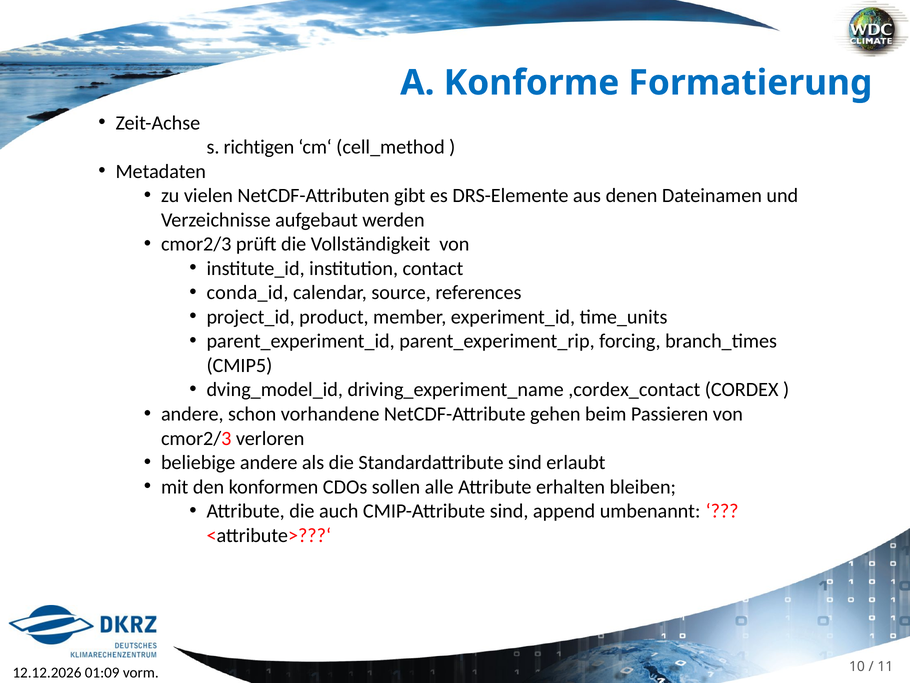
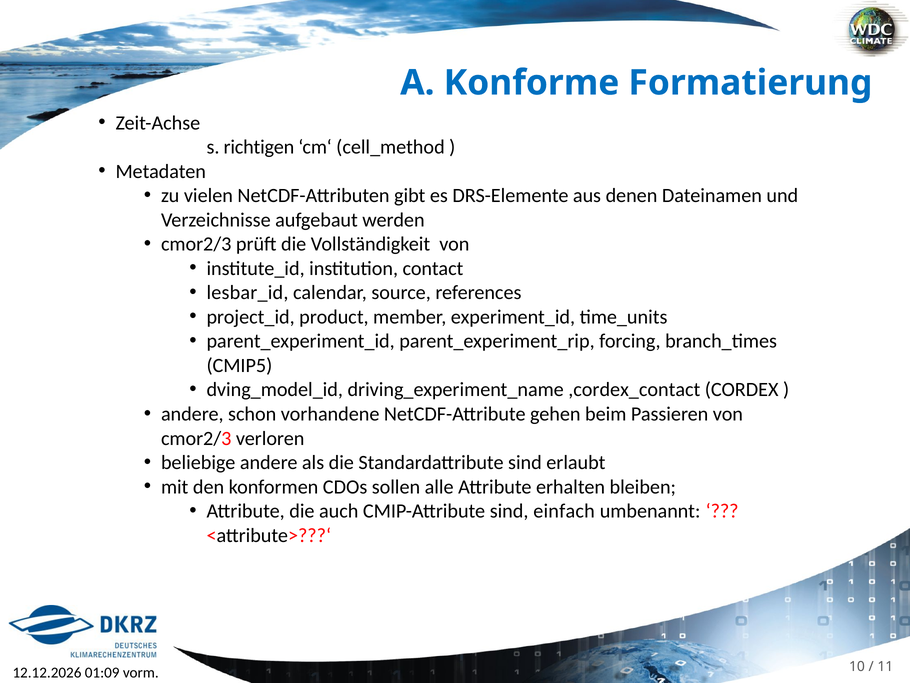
conda_id: conda_id -> lesbar_id
append: append -> einfach
